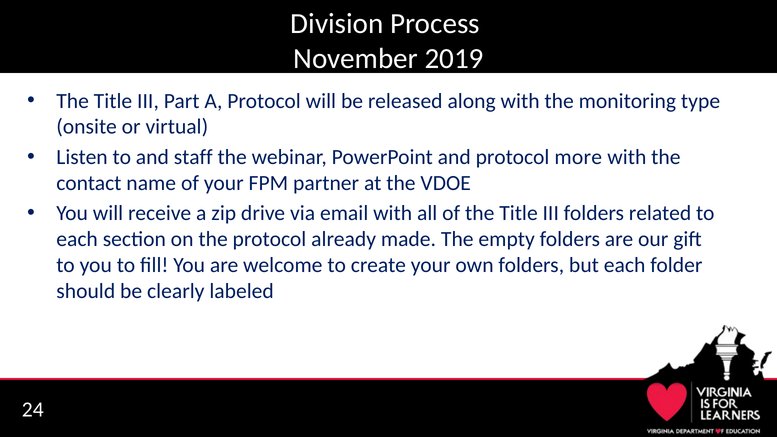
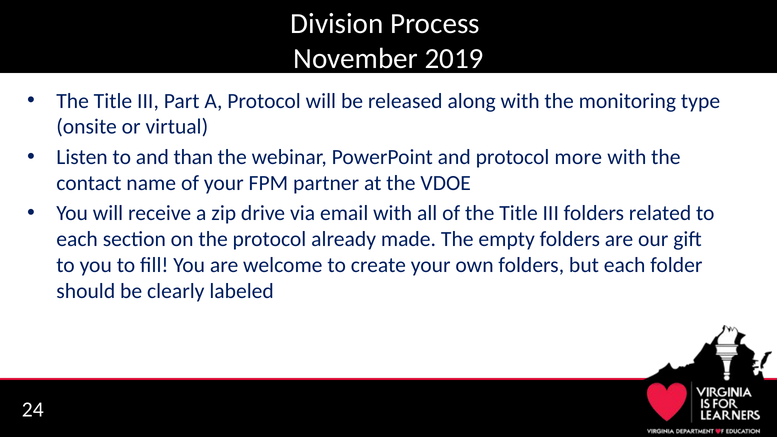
staff: staff -> than
